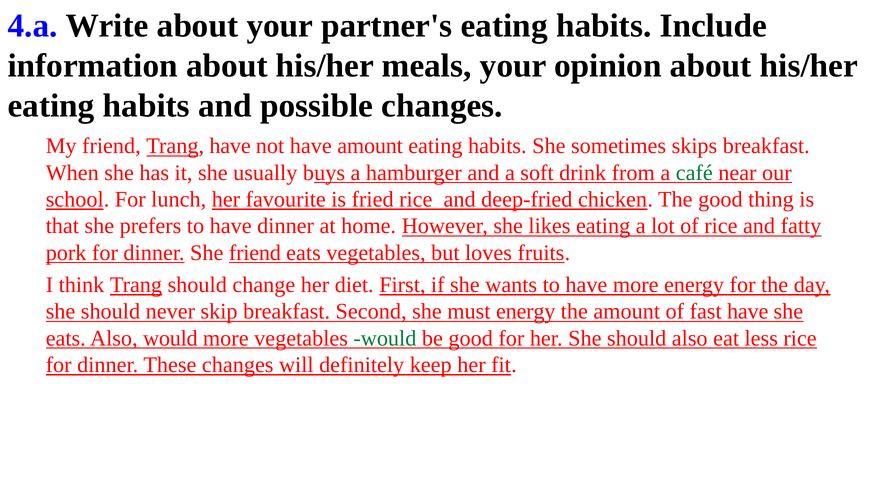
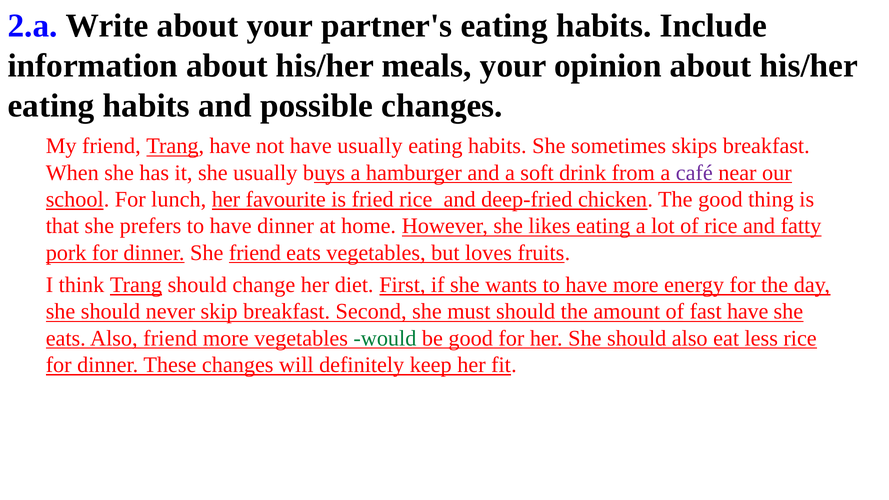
4.a: 4.a -> 2.a
have amount: amount -> usually
café colour: green -> purple
must energy: energy -> should
Also would: would -> friend
